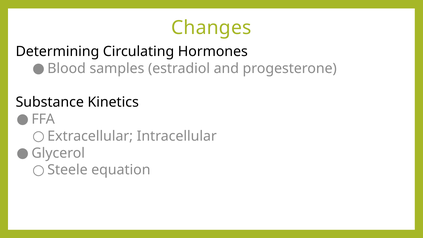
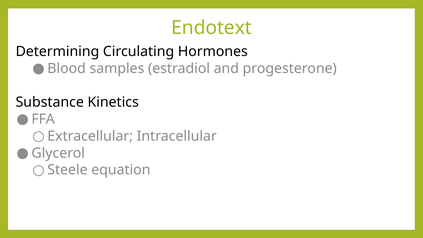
Changes: Changes -> Endotext
